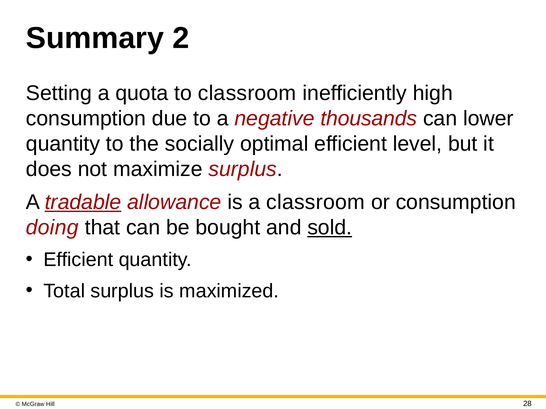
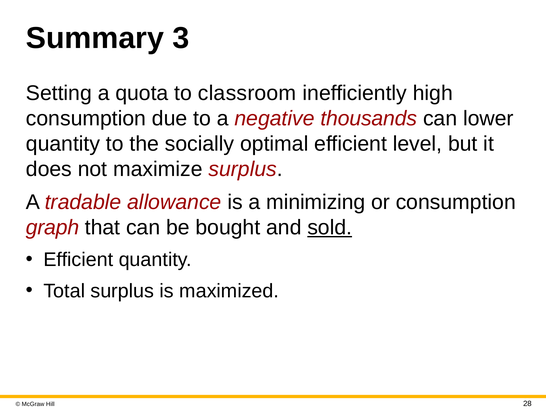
2: 2 -> 3
tradable underline: present -> none
a classroom: classroom -> minimizing
doing: doing -> graph
